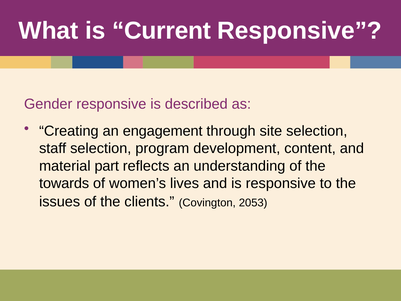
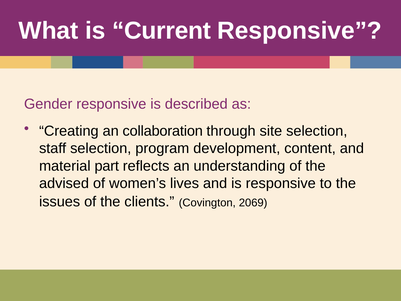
engagement: engagement -> collaboration
towards: towards -> advised
2053: 2053 -> 2069
